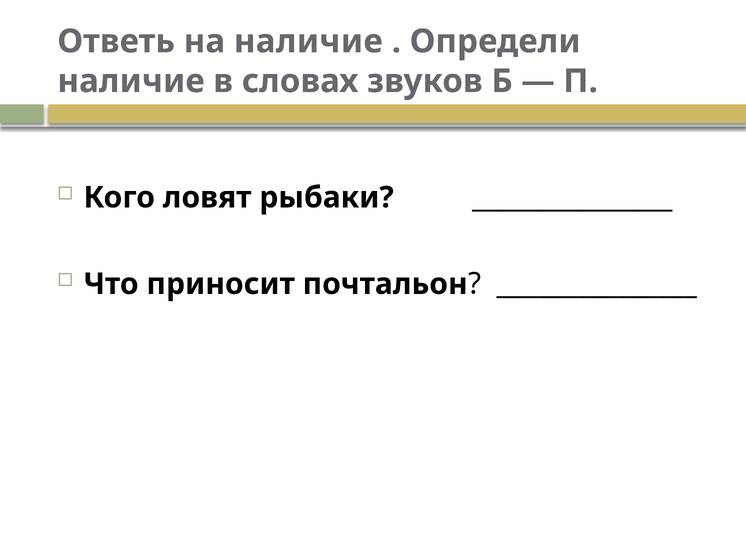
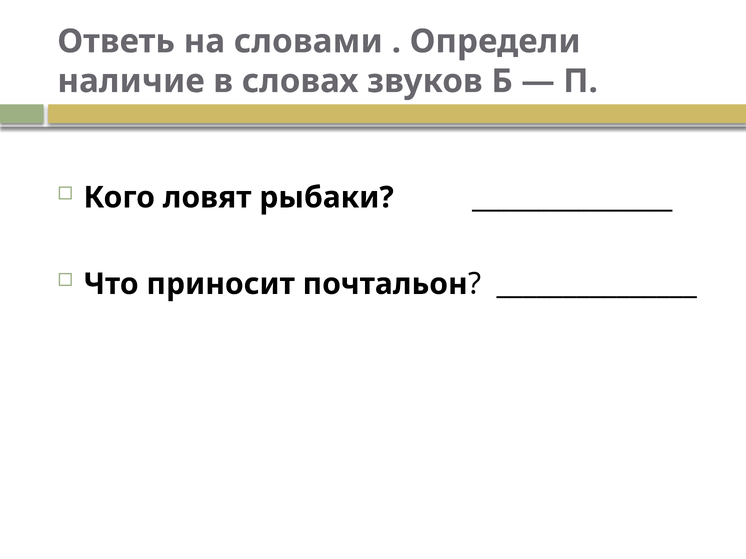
на наличие: наличие -> словами
